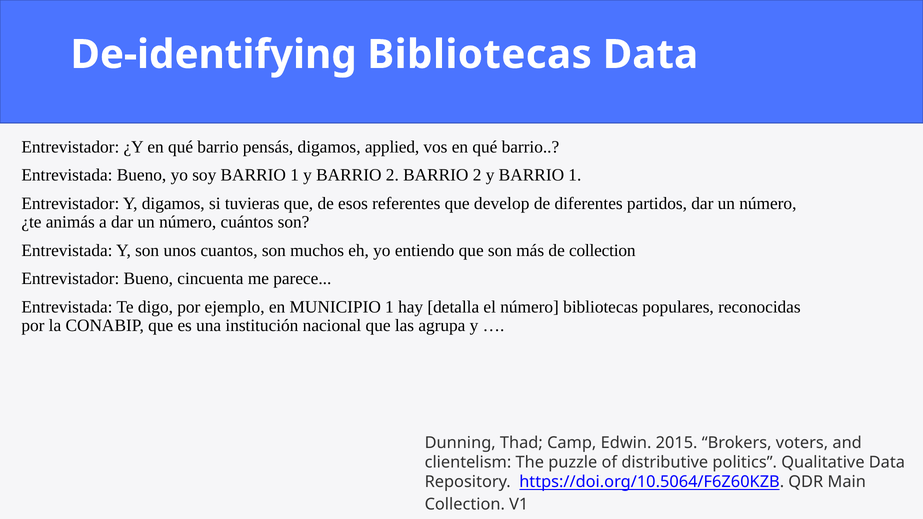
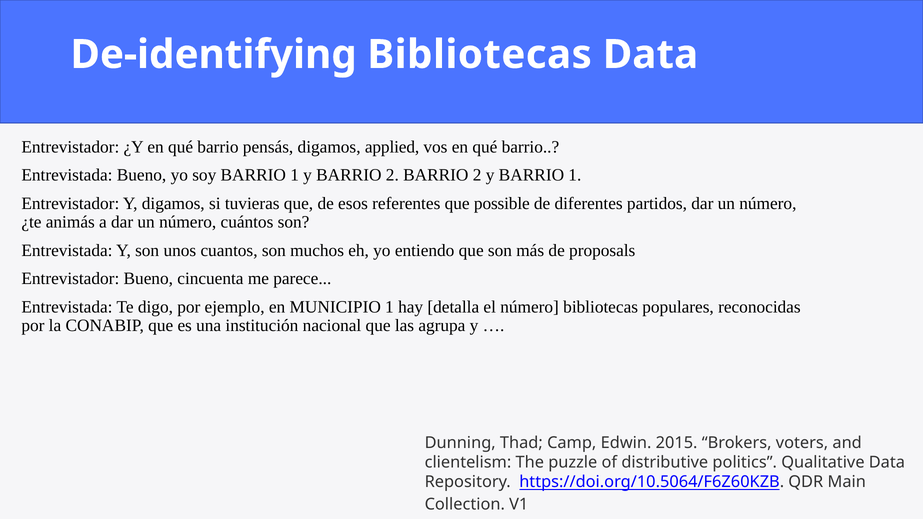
develop: develop -> possible
de collection: collection -> proposals
